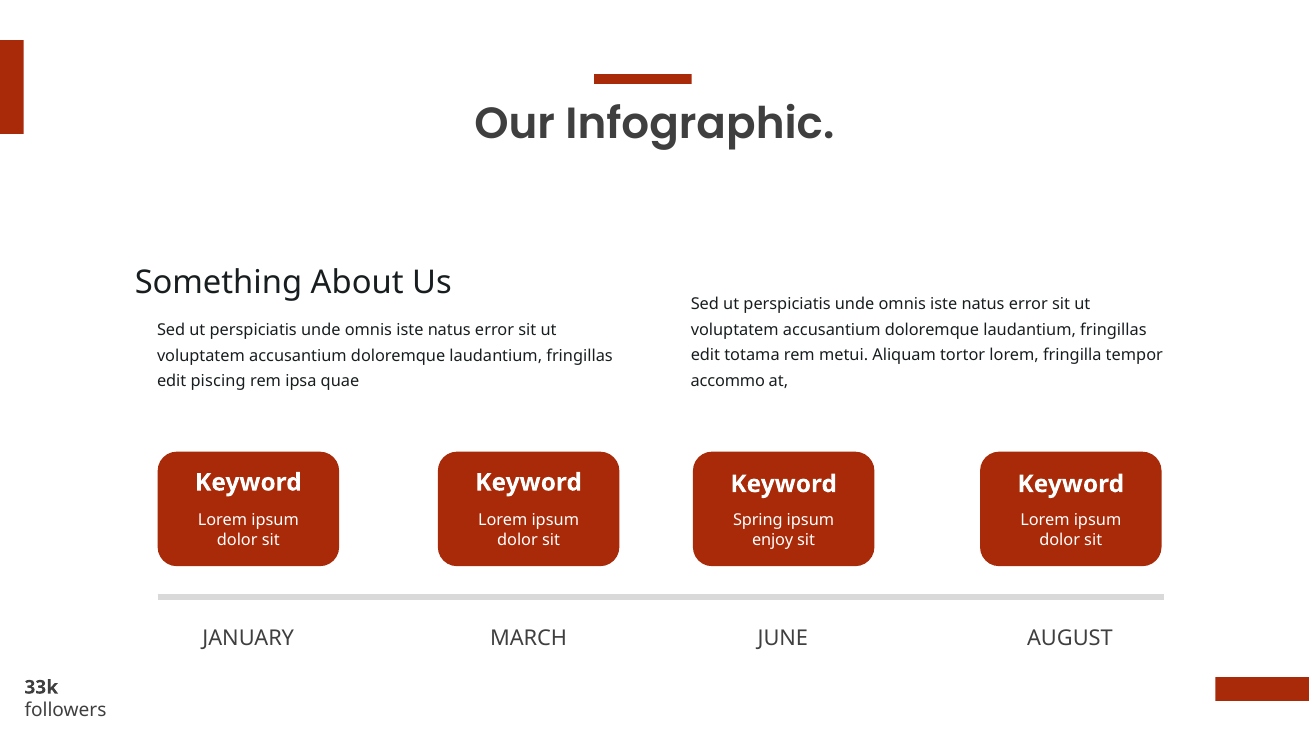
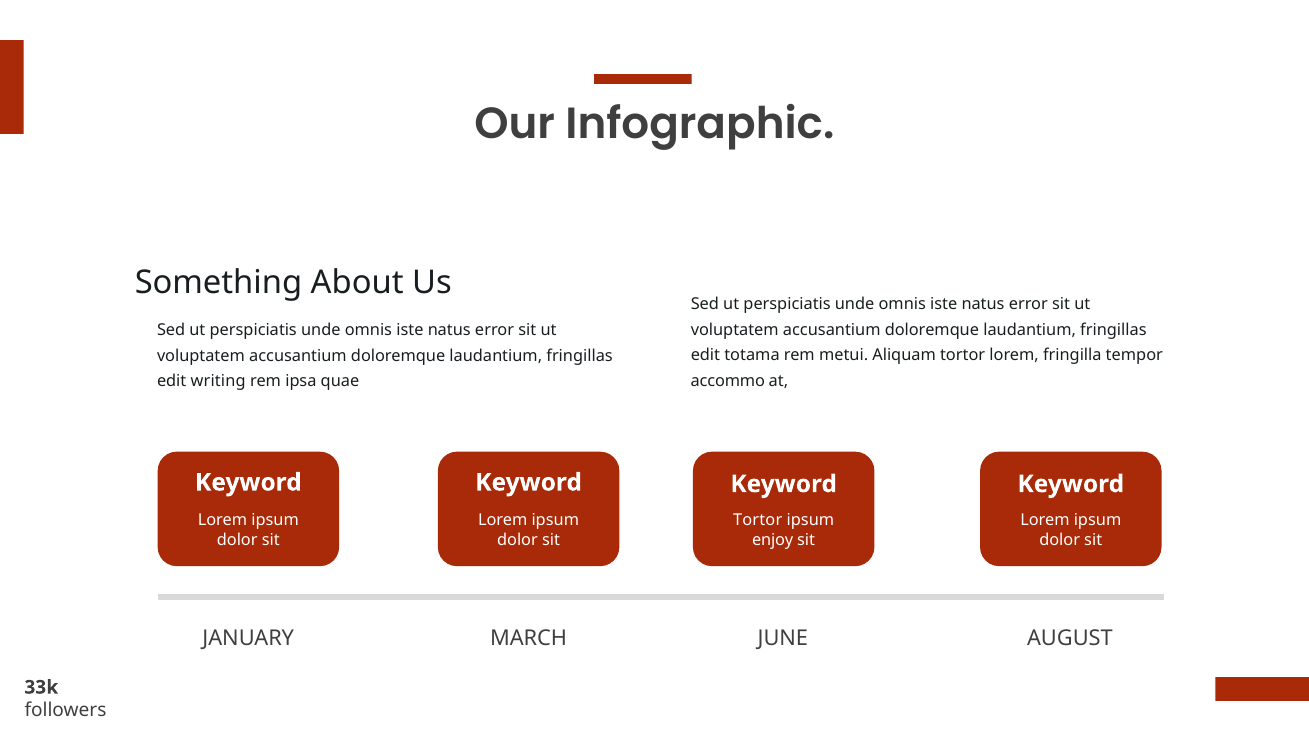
piscing: piscing -> writing
Spring at (758, 521): Spring -> Tortor
